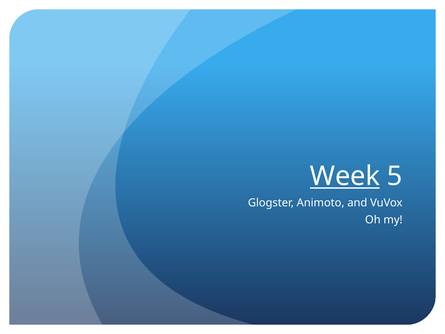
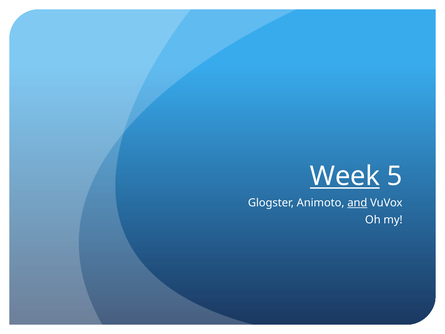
and underline: none -> present
